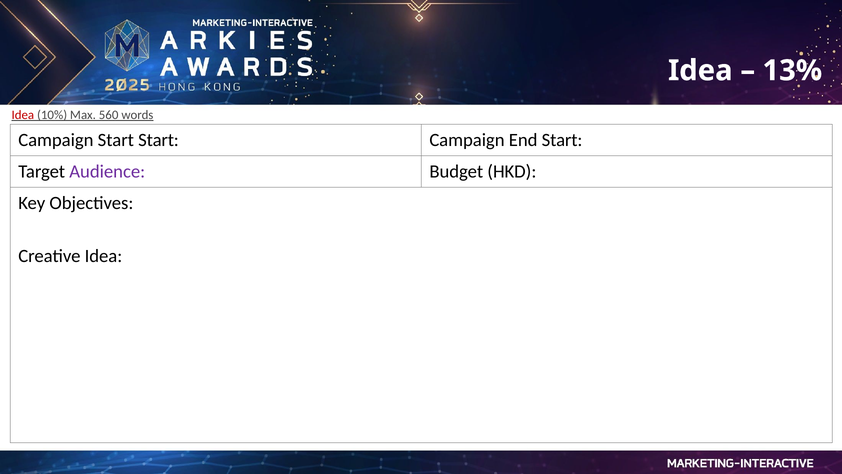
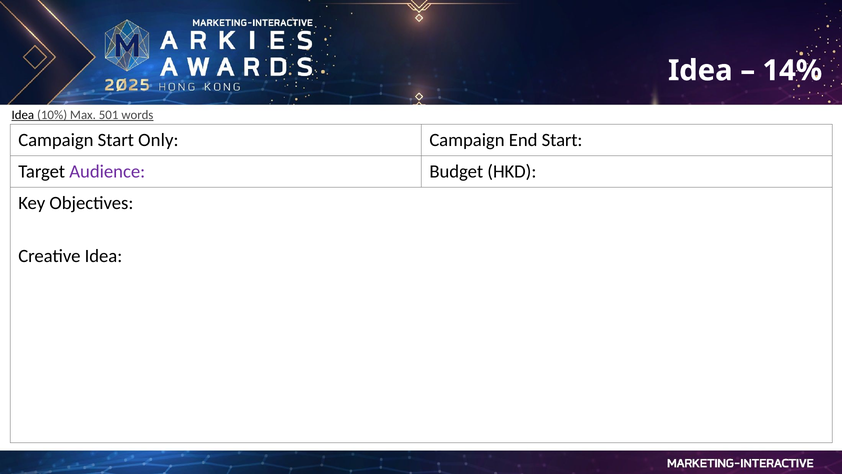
13%: 13% -> 14%
Idea at (23, 115) colour: red -> black
560: 560 -> 501
Start Start: Start -> Only
